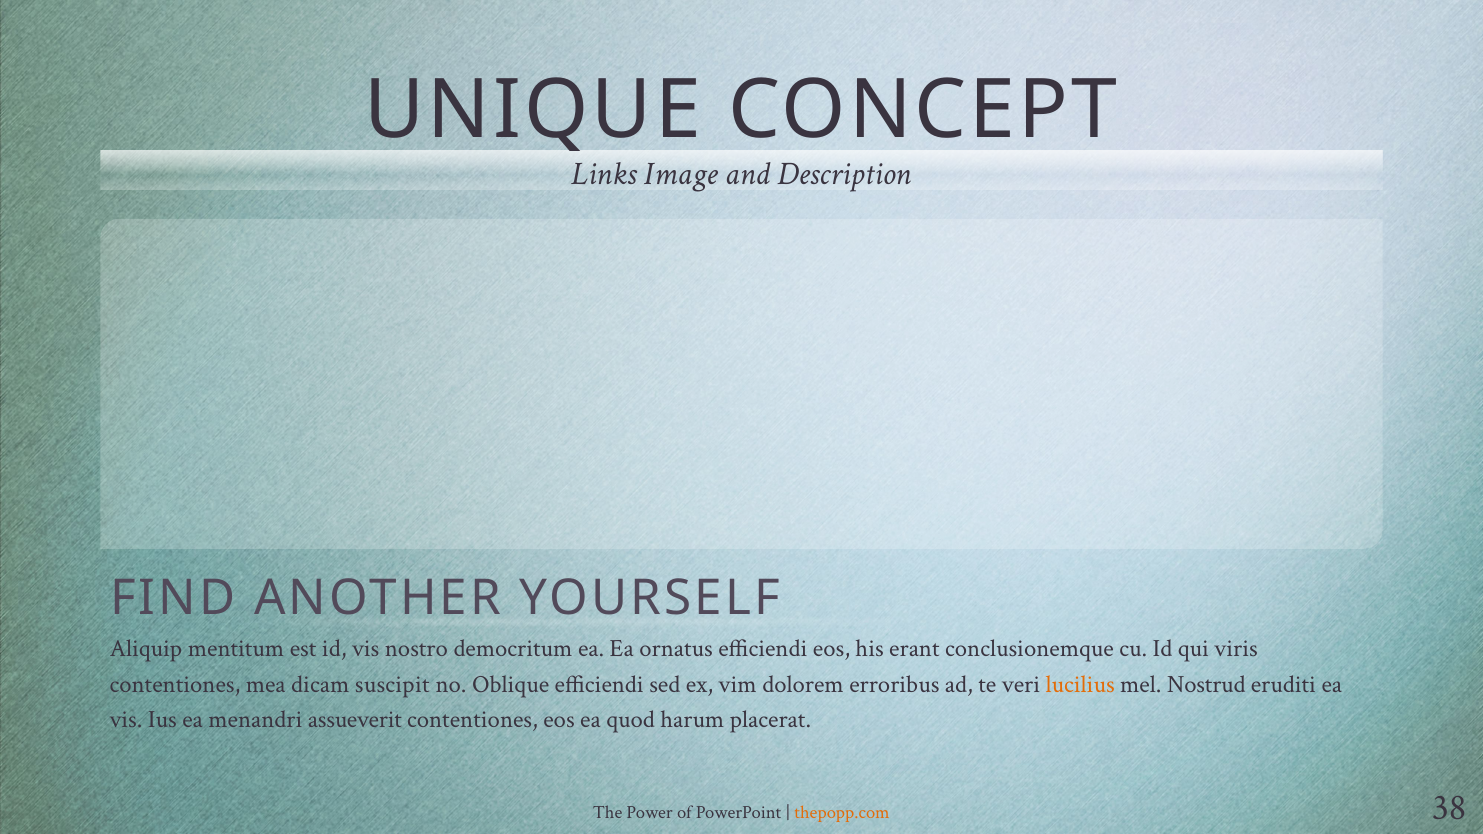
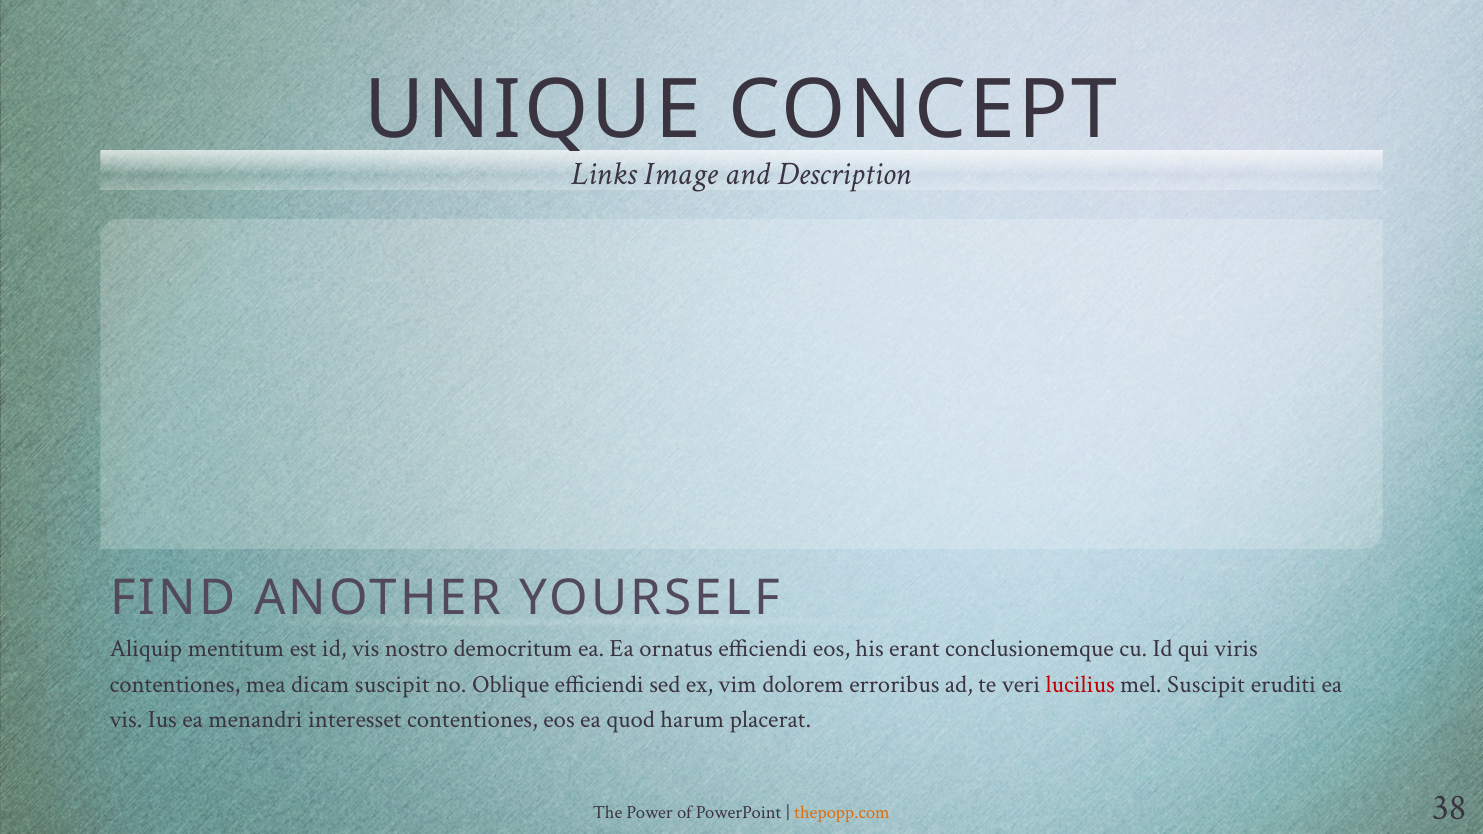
lucilius colour: orange -> red
mel Nostrud: Nostrud -> Suscipit
assueverit: assueverit -> interesset
